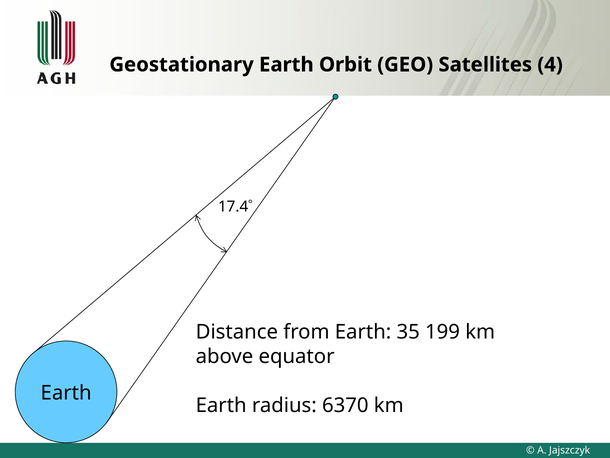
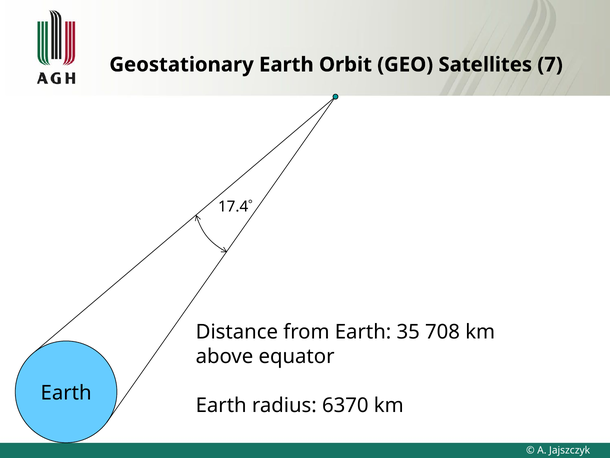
4: 4 -> 7
199: 199 -> 708
